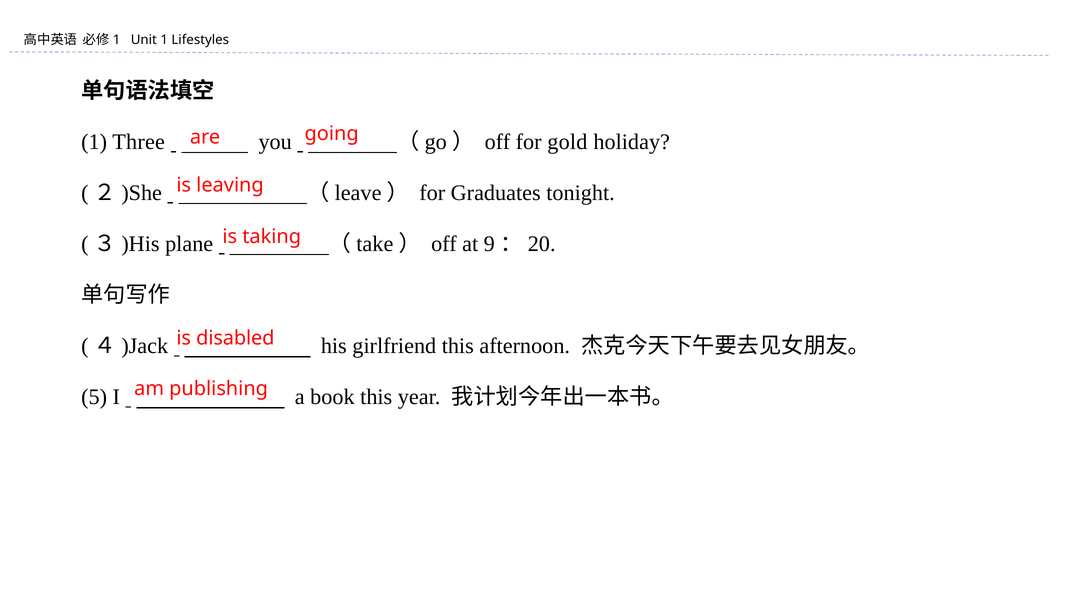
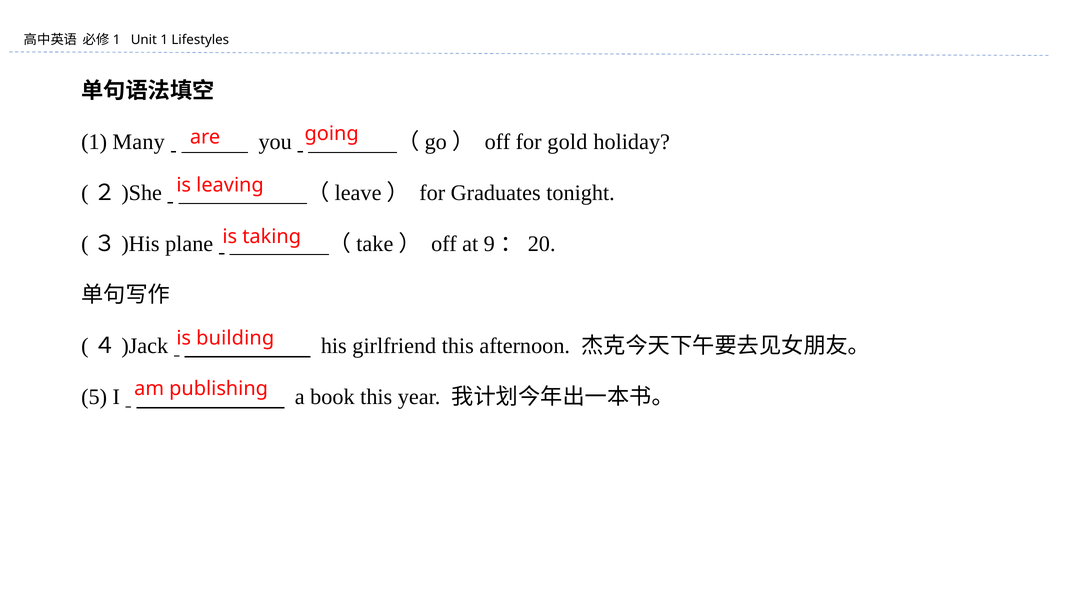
Three: Three -> Many
disabled: disabled -> building
